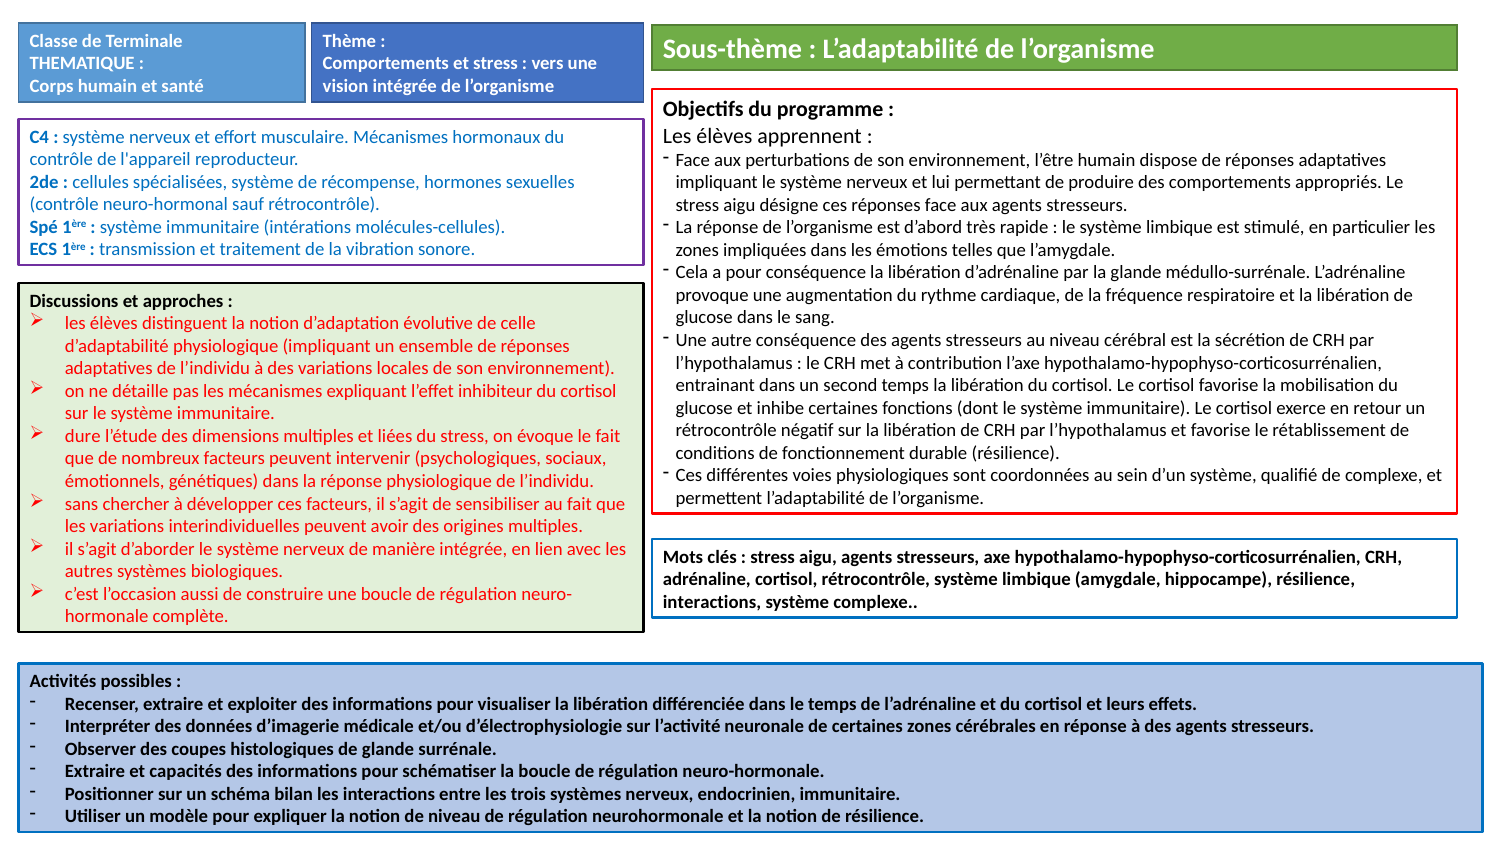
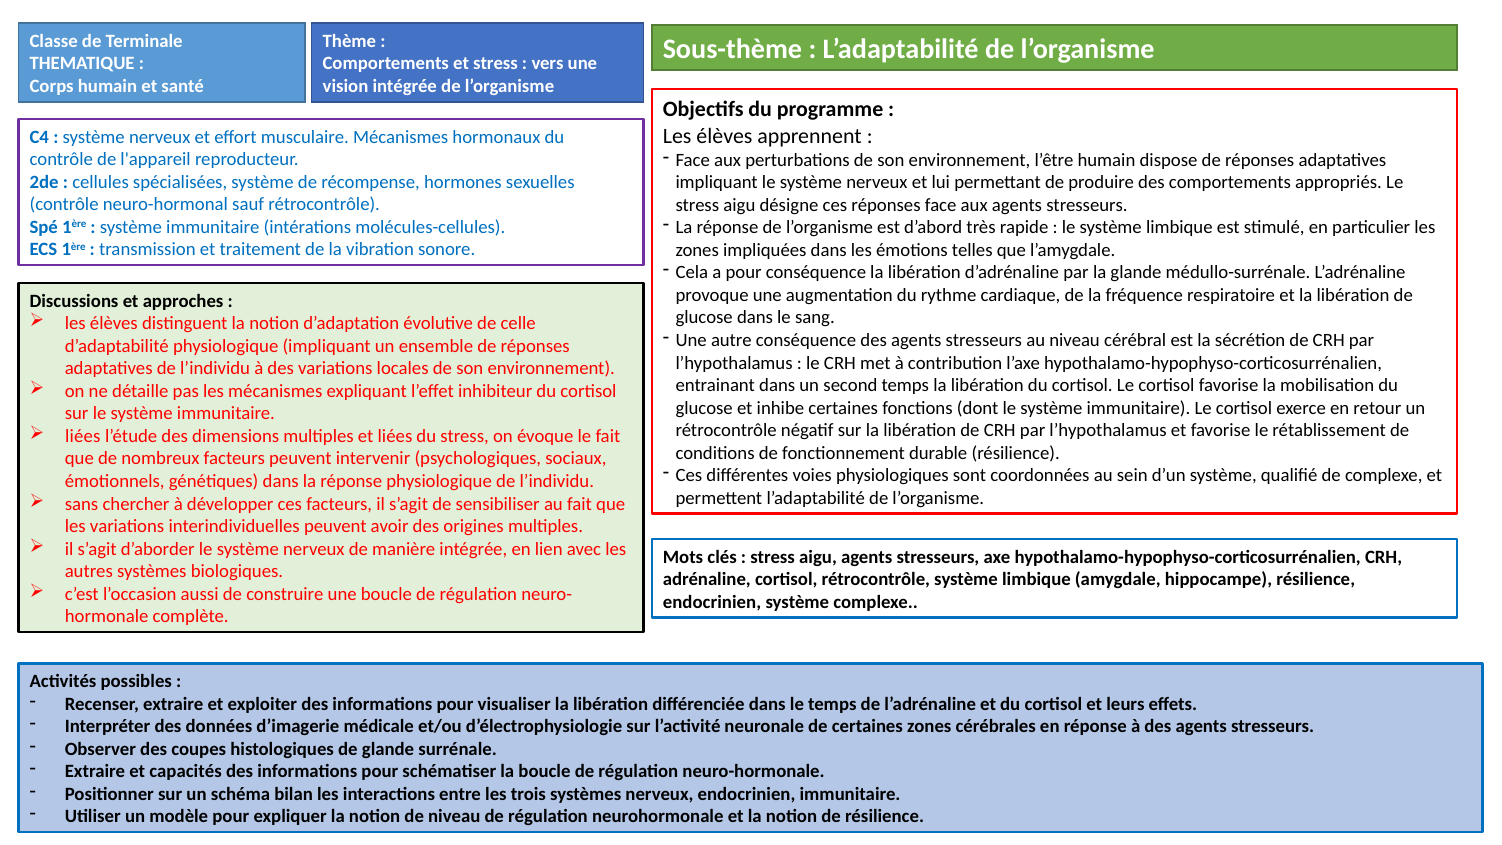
dure at (83, 436): dure -> liées
interactions at (712, 602): interactions -> endocrinien
